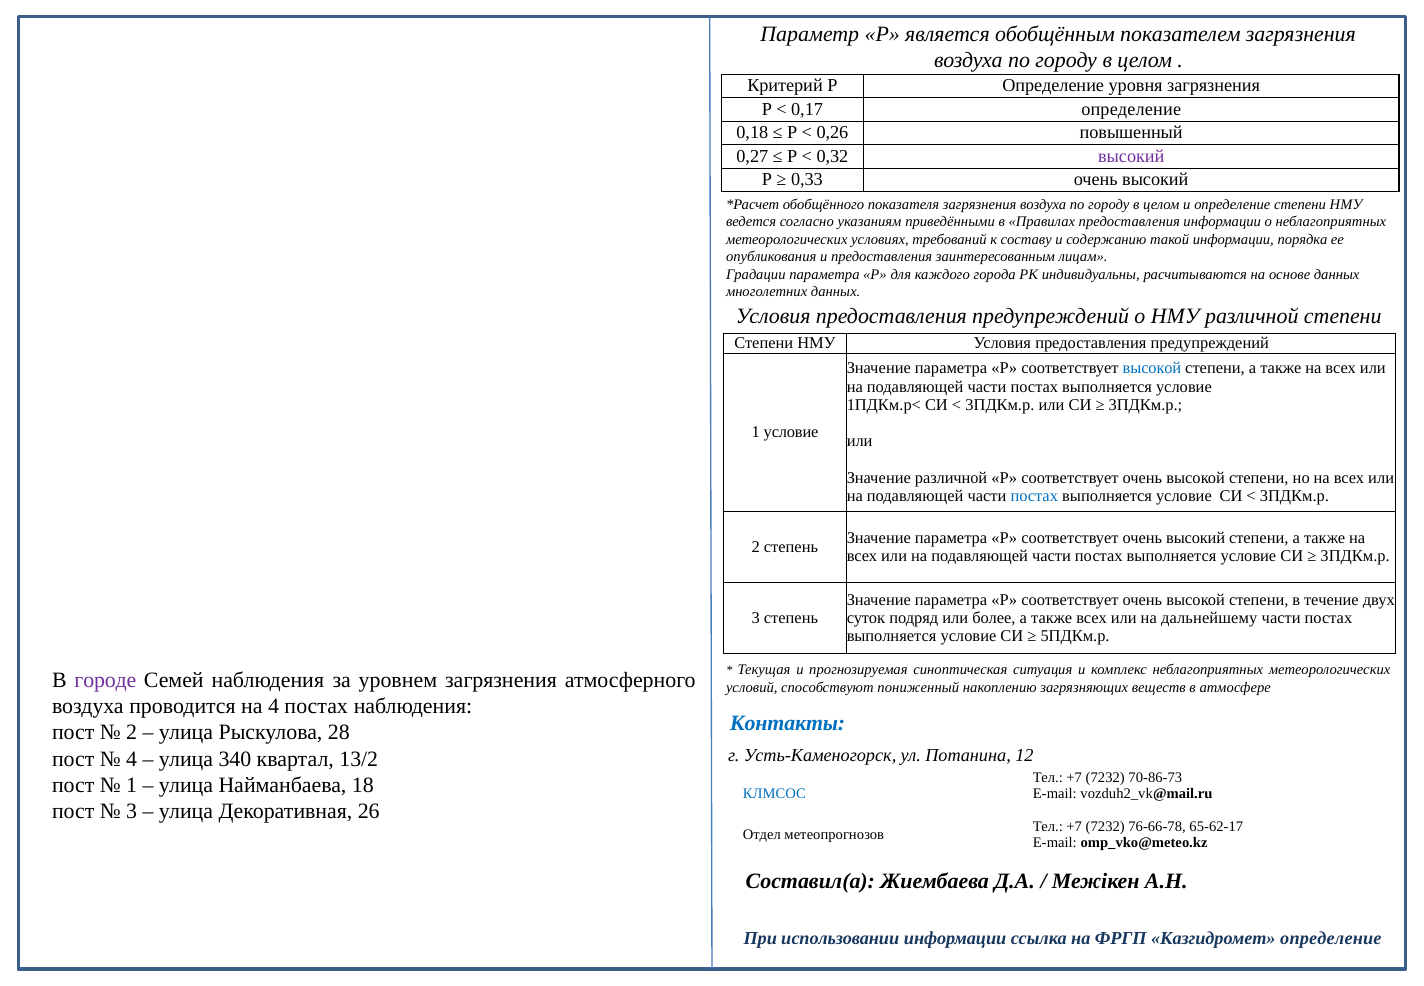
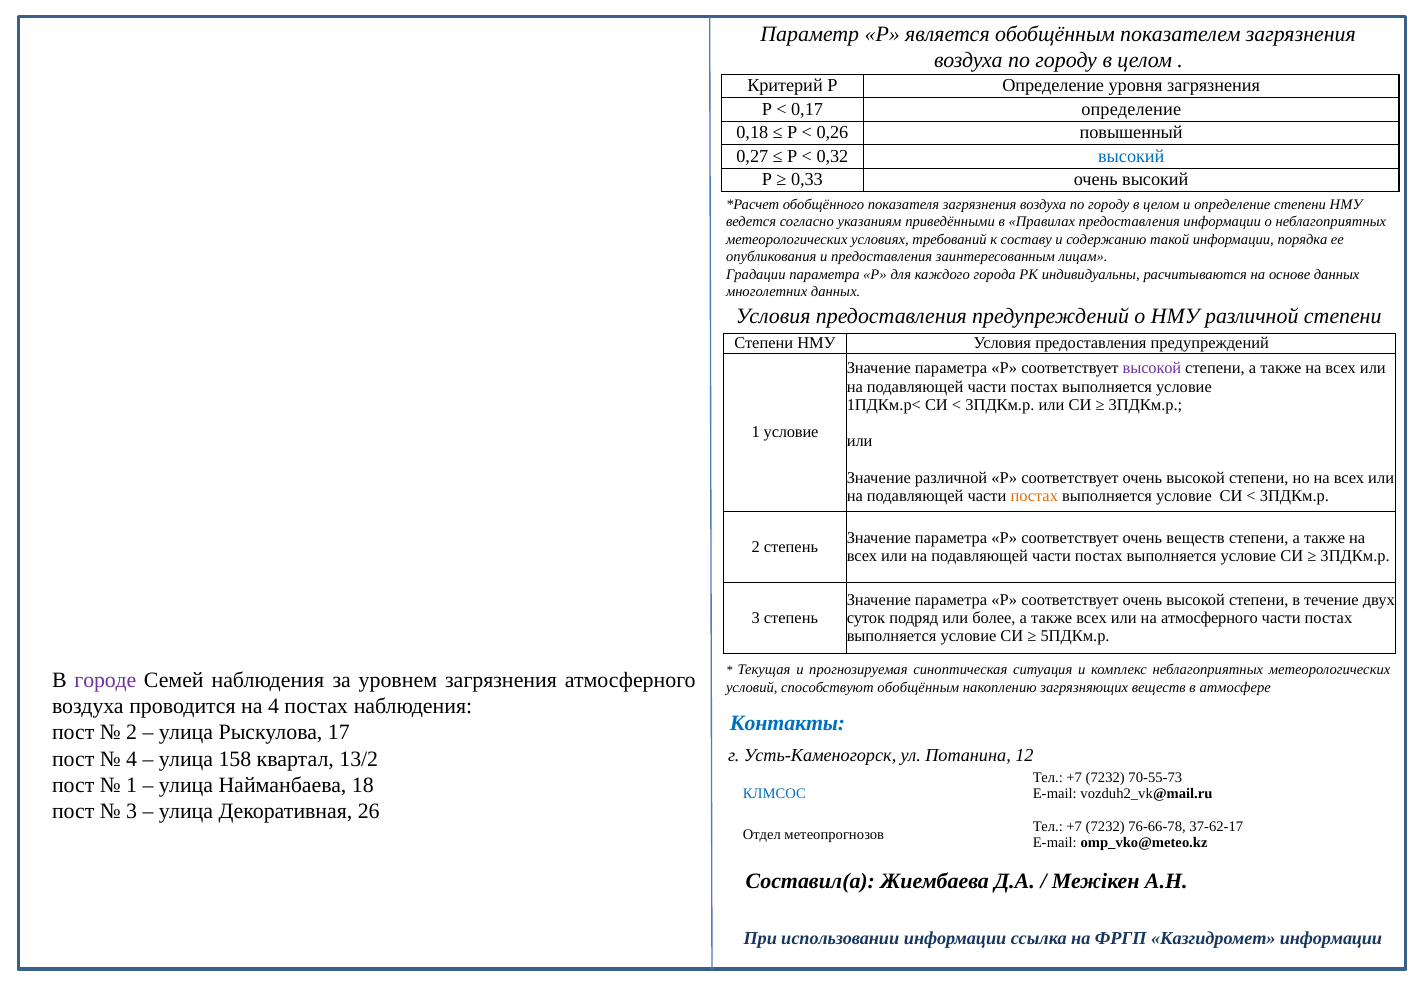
высокий at (1131, 156) colour: purple -> blue
высокой at (1152, 368) colour: blue -> purple
постах at (1034, 496) colour: blue -> orange
соответствует очень высокий: высокий -> веществ
на дальнейшему: дальнейшему -> атмосферного
способствуют пониженный: пониженный -> обобщённым
28: 28 -> 17
340: 340 -> 158
70-86-73: 70-86-73 -> 70-55-73
65-62-17: 65-62-17 -> 37-62-17
Казгидромет определение: определение -> информации
